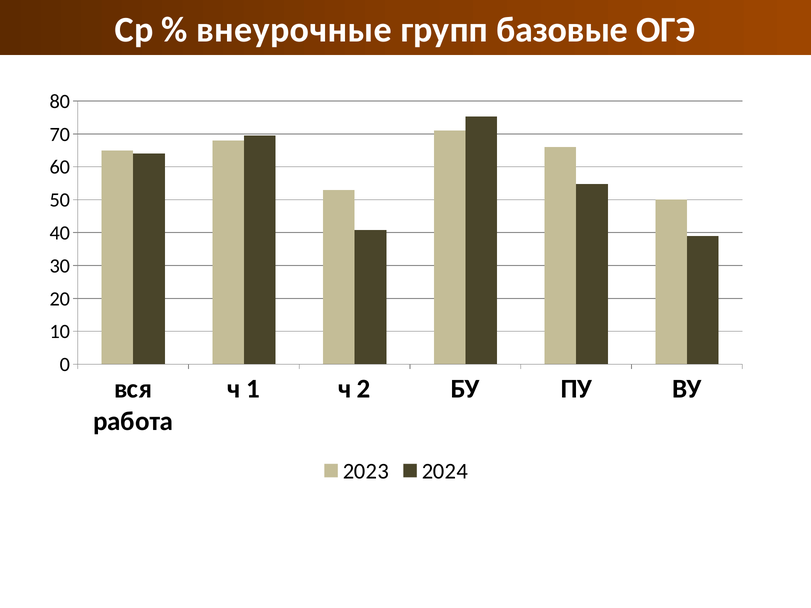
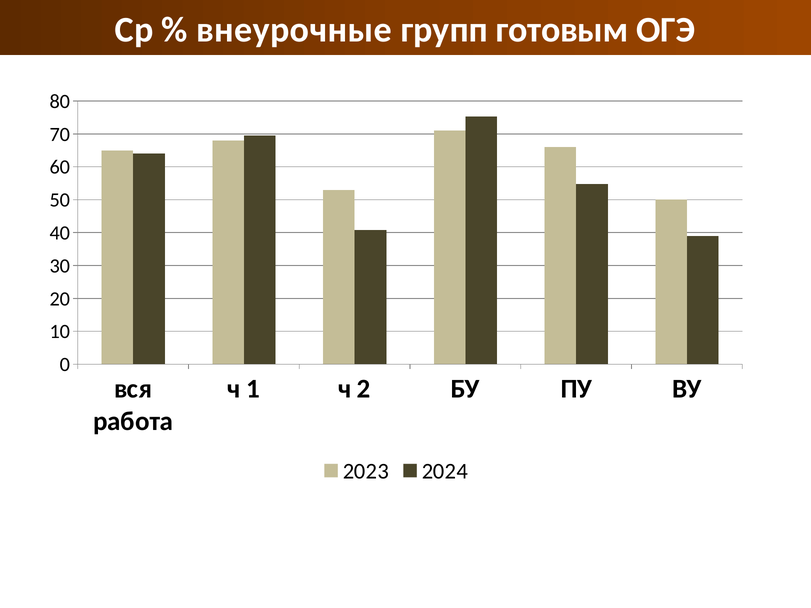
базовые: базовые -> готовым
